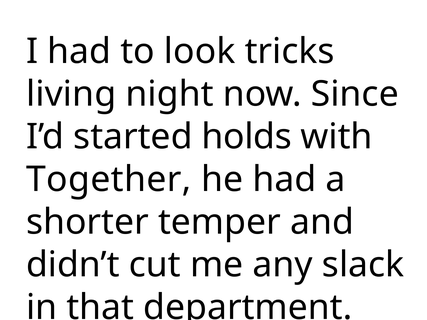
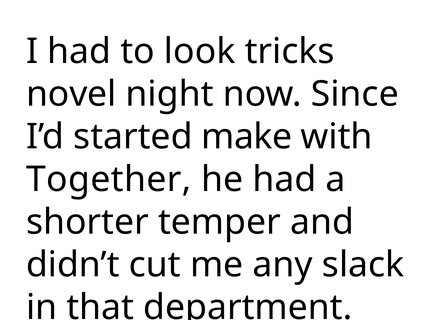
living: living -> novel
holds: holds -> make
